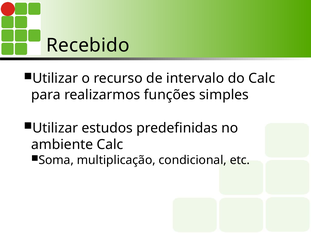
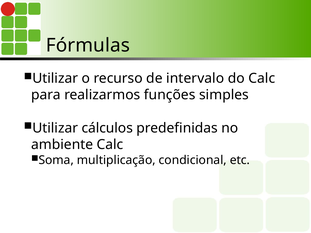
Recebido: Recebido -> Fórmulas
estudos: estudos -> cálculos
